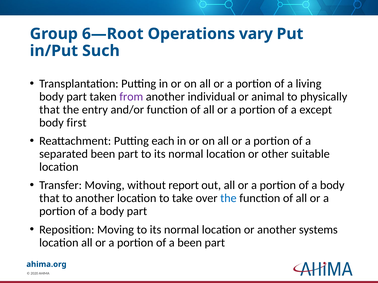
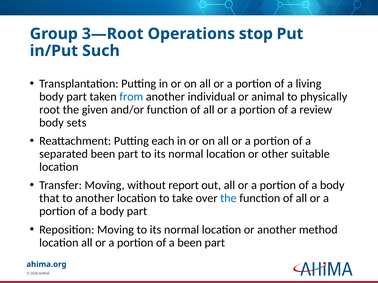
6—Root: 6—Root -> 3—Root
vary: vary -> stop
from colour: purple -> blue
that at (50, 110): that -> root
entry: entry -> given
except: except -> review
first: first -> sets
systems: systems -> method
